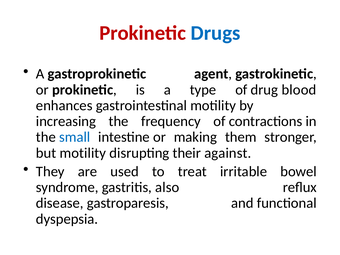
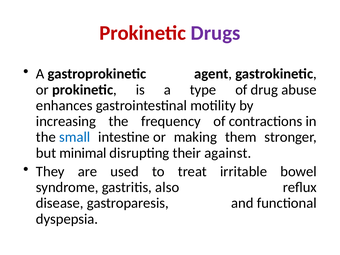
Drugs colour: blue -> purple
blood: blood -> abuse
but motility: motility -> minimal
